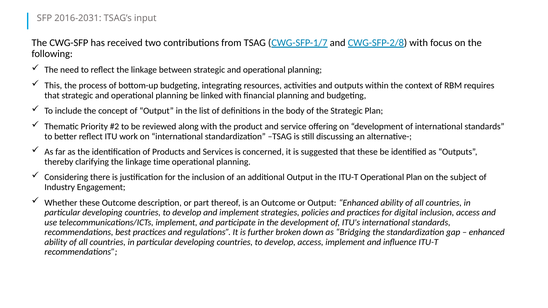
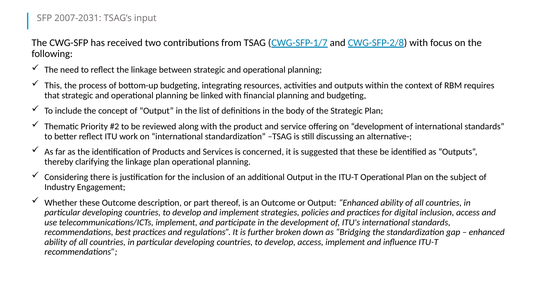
2016-2031: 2016-2031 -> 2007-2031
linkage time: time -> plan
